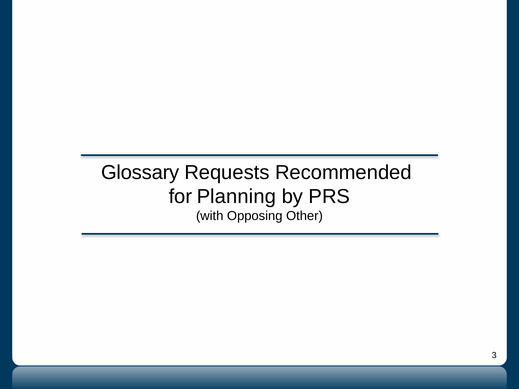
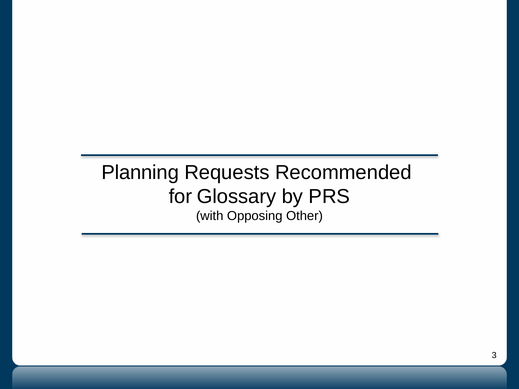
Glossary: Glossary -> Planning
Planning: Planning -> Glossary
